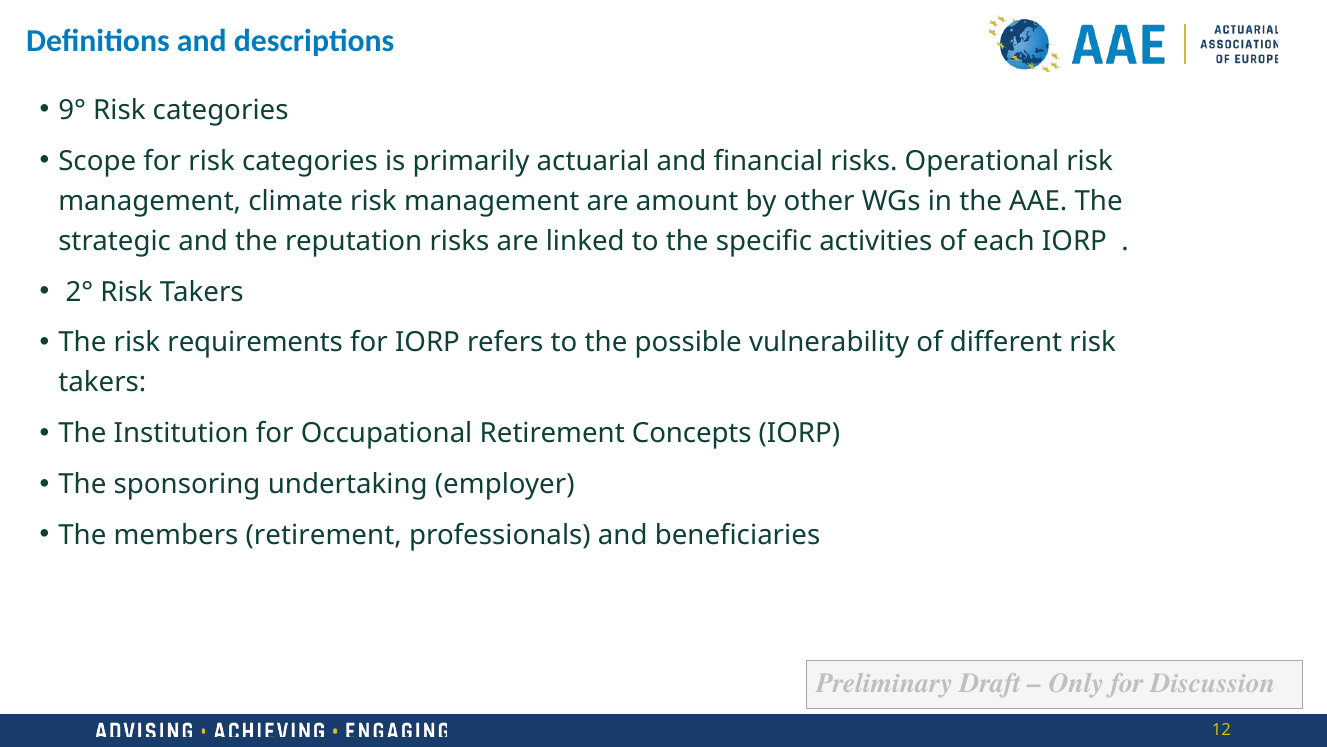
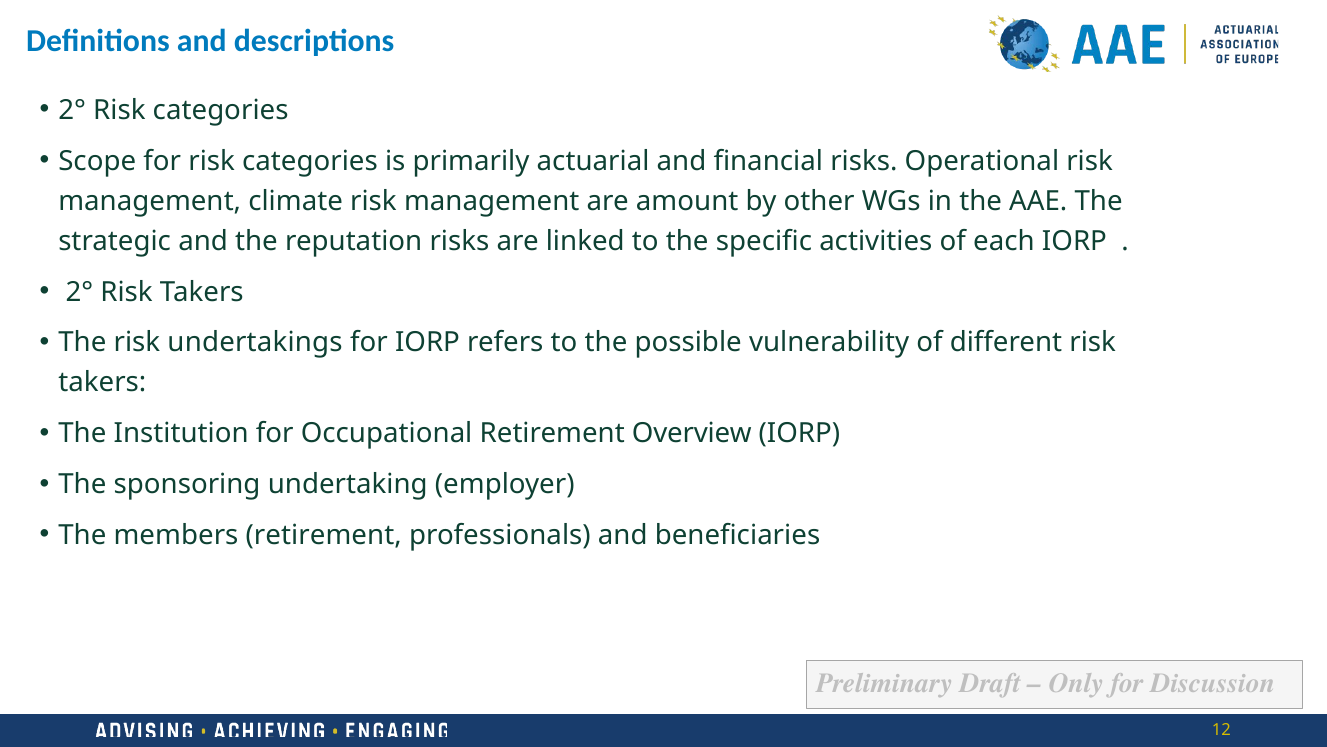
9° at (72, 110): 9° -> 2°
requirements: requirements -> undertakings
Concepts: Concepts -> Overview
